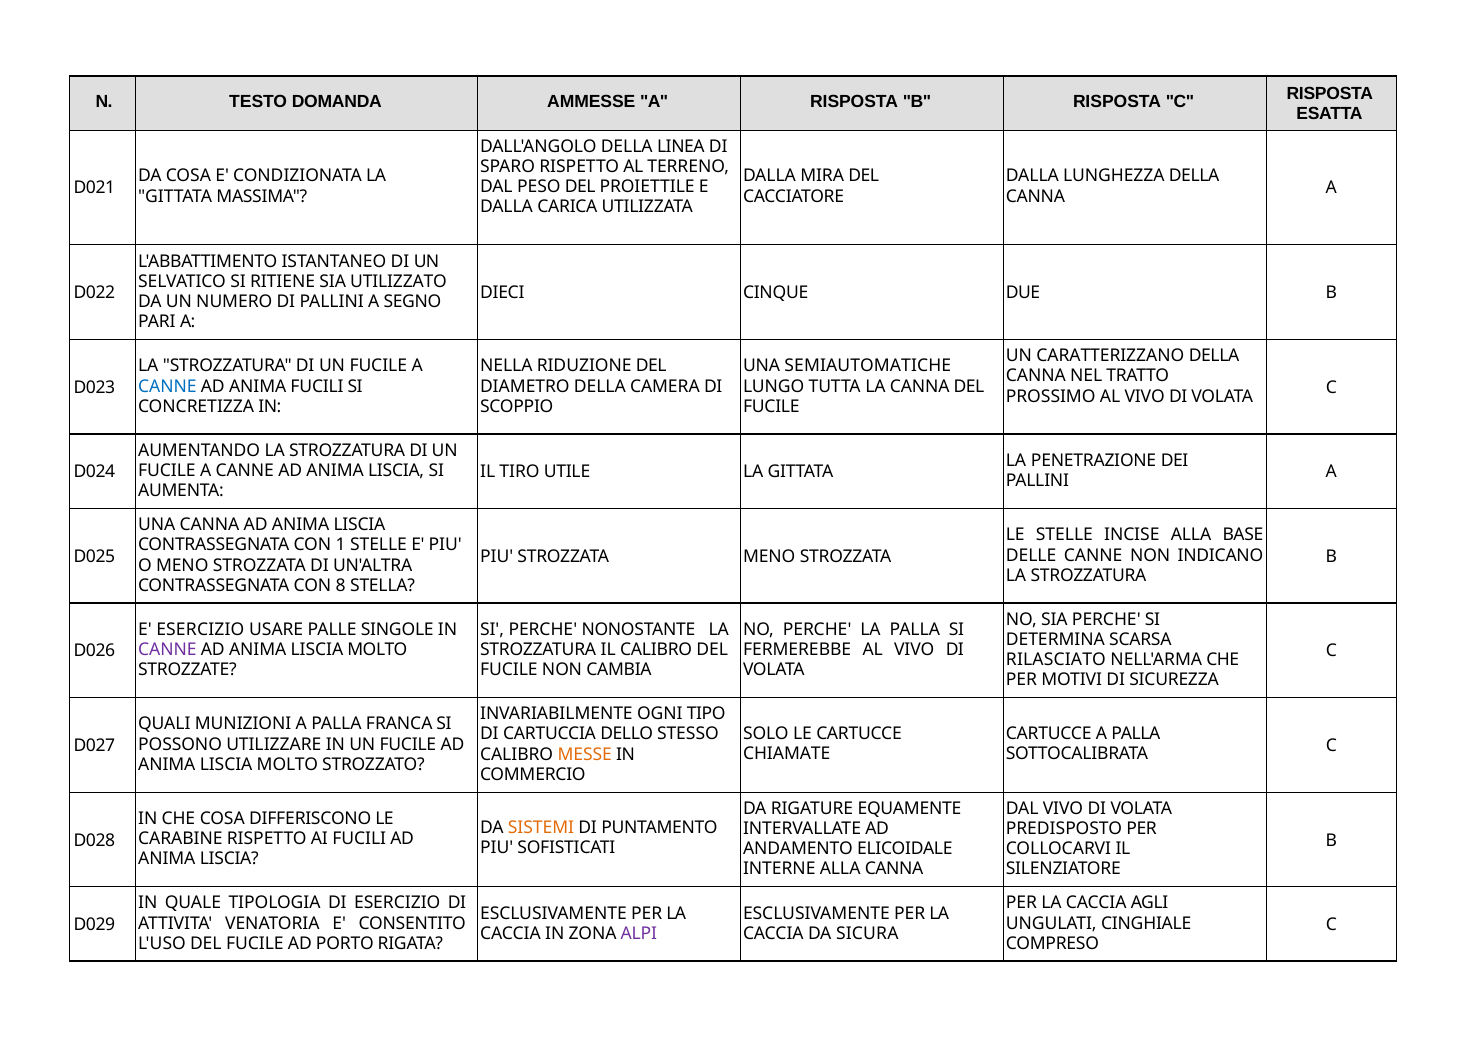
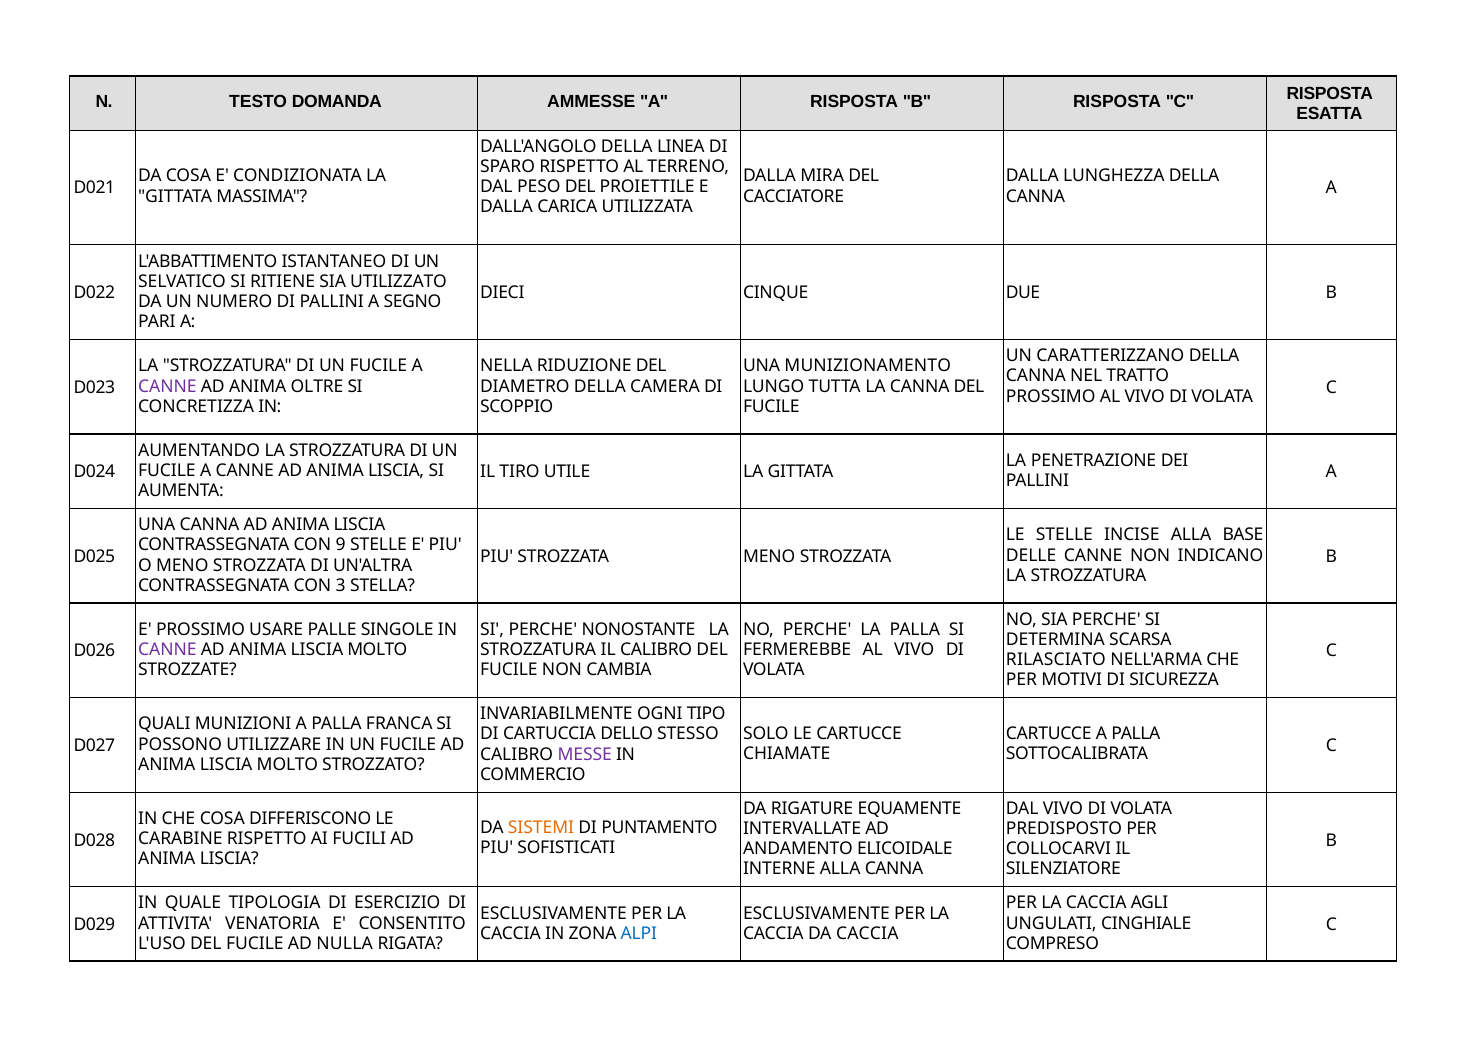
SEMIAUTOMATICHE: SEMIAUTOMATICHE -> MUNIZIONAMENTO
CANNE at (167, 386) colour: blue -> purple
ANIMA FUCILI: FUCILI -> OLTRE
1: 1 -> 9
8: 8 -> 3
E ESERCIZIO: ESERCIZIO -> PROSSIMO
MESSE colour: orange -> purple
ALPI colour: purple -> blue
DA SICURA: SICURA -> CACCIA
PORTO: PORTO -> NULLA
